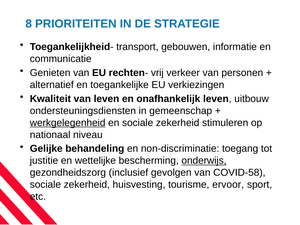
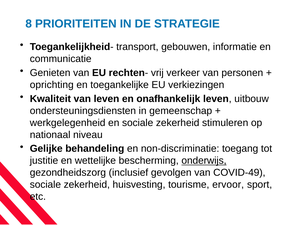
alternatief: alternatief -> oprichting
werkgelegenheid underline: present -> none
COVID-58: COVID-58 -> COVID-49
